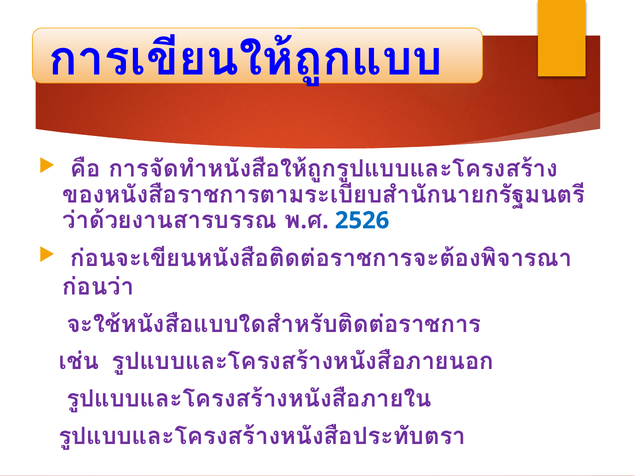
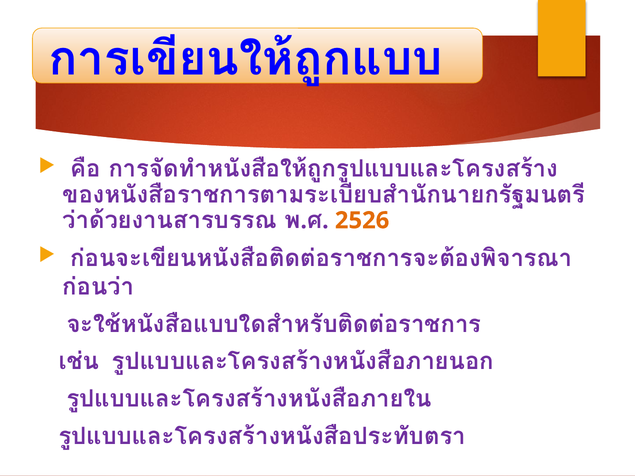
2526 colour: blue -> orange
